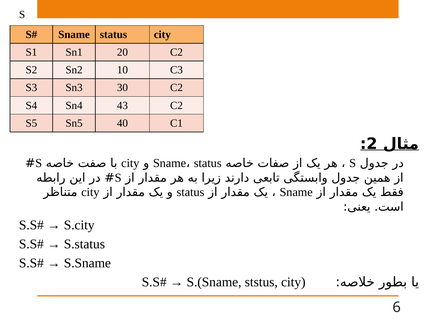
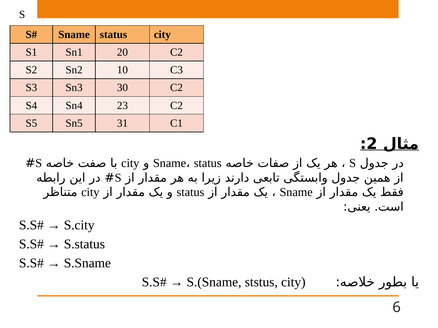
43: 43 -> 23
40: 40 -> 31
